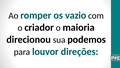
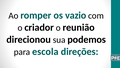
maioria: maioria -> reunião
louvor: louvor -> escola
